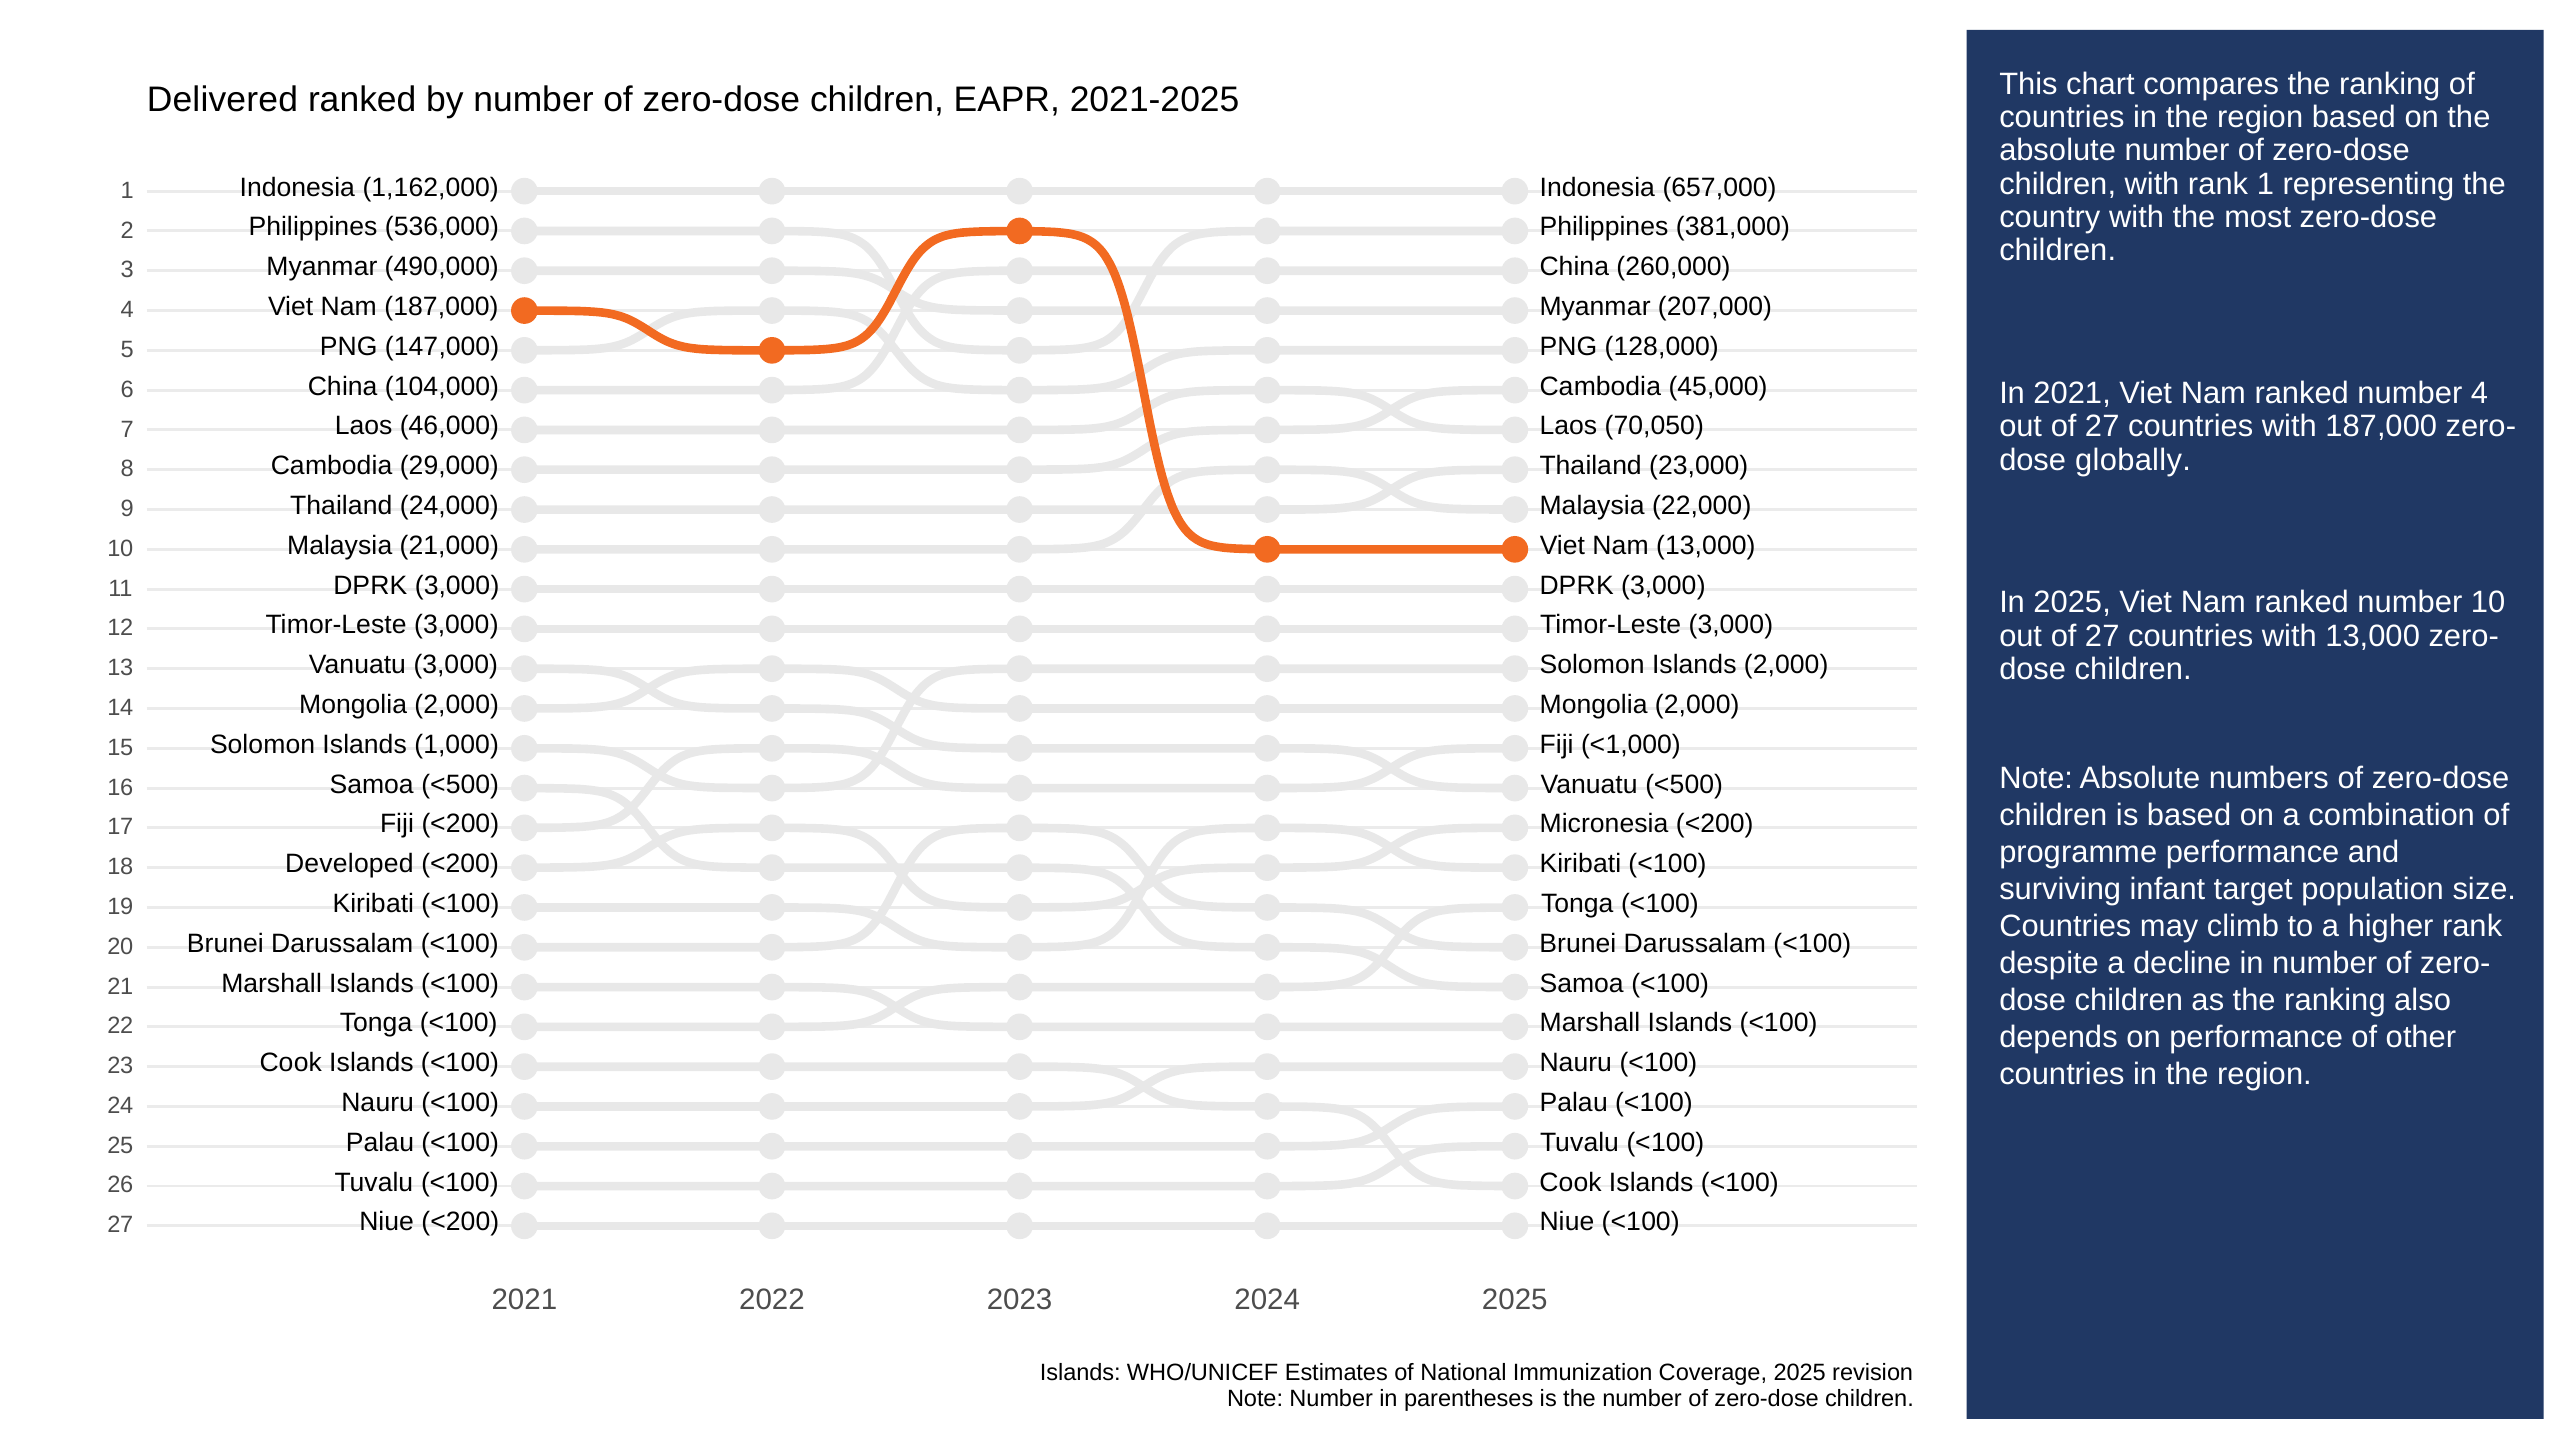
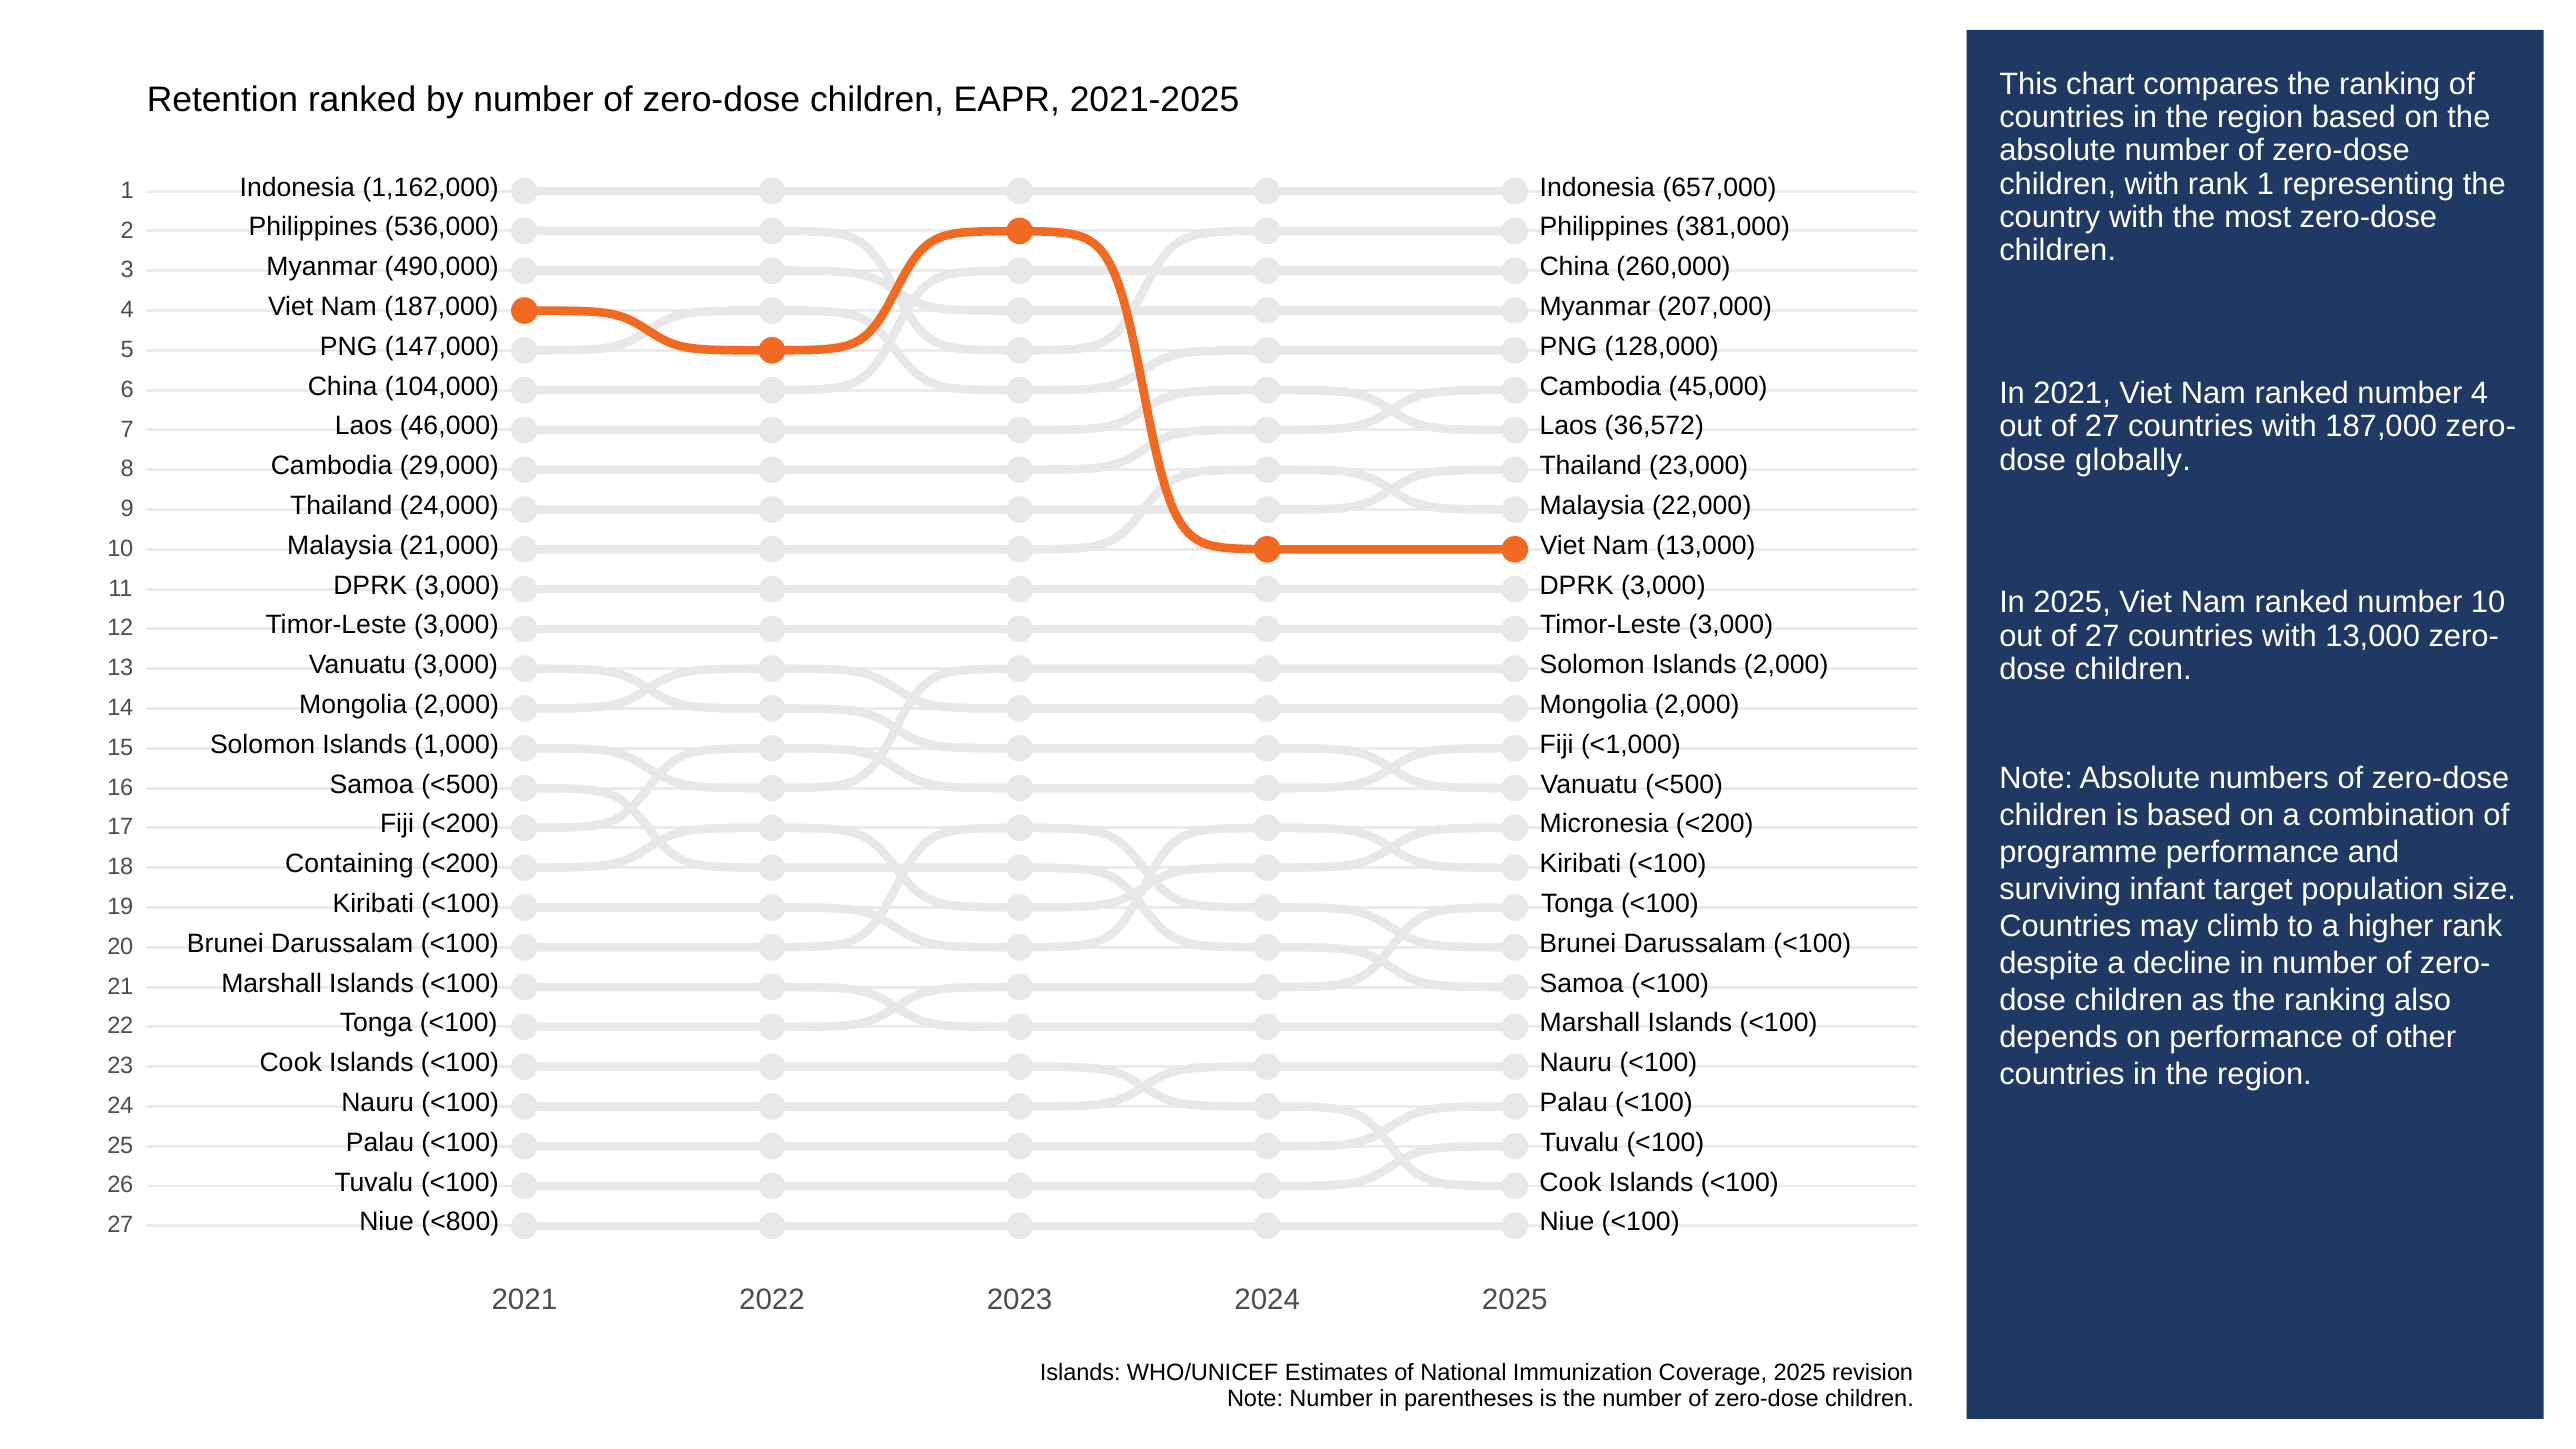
Delivered: Delivered -> Retention
70,050: 70,050 -> 36,572
Developed: Developed -> Containing
Niue <200: <200 -> <800
